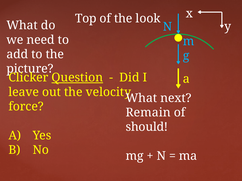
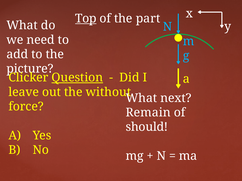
Top underline: none -> present
look: look -> part
velocity: velocity -> without
